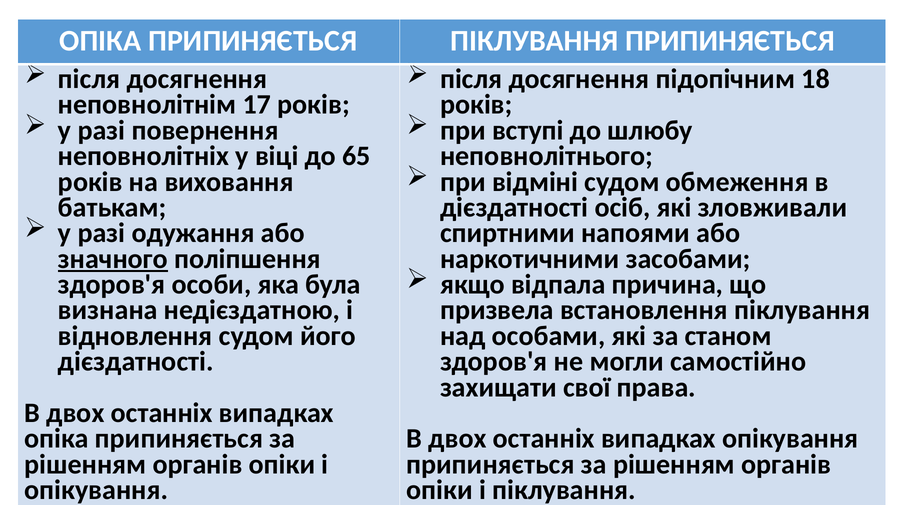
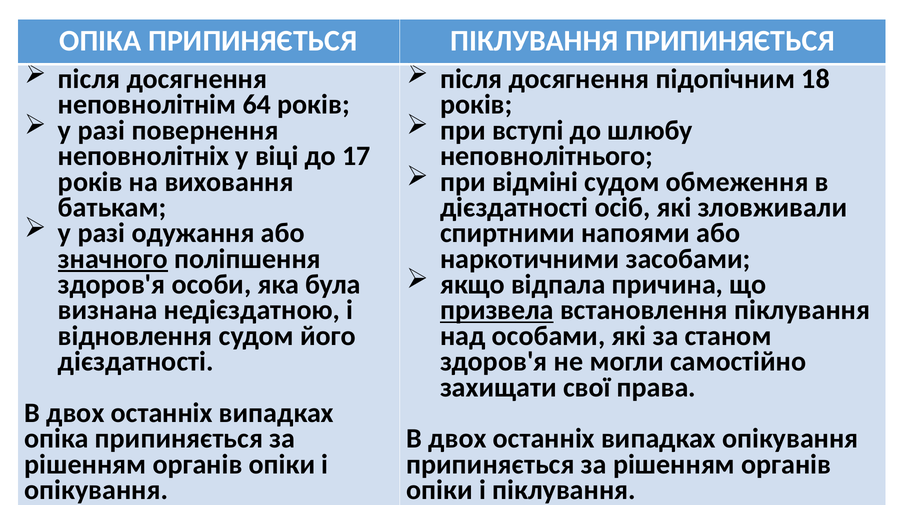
17: 17 -> 64
65: 65 -> 17
призвела underline: none -> present
